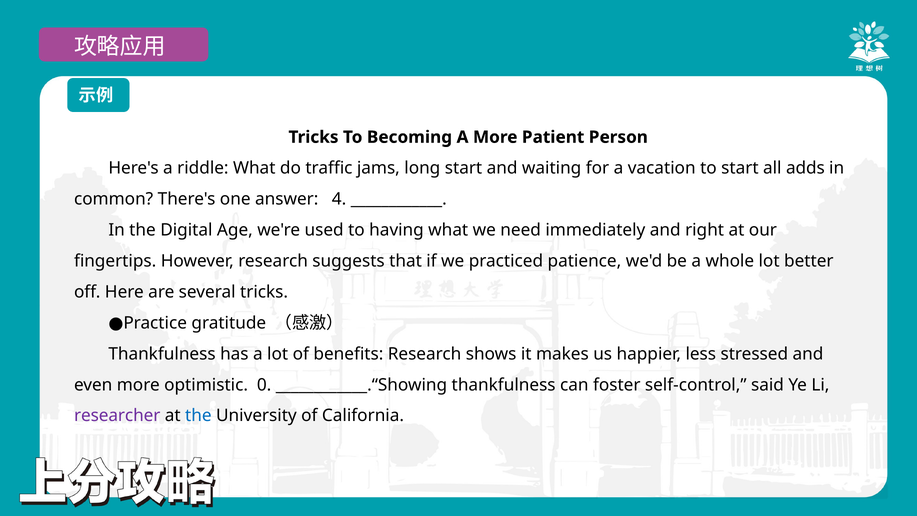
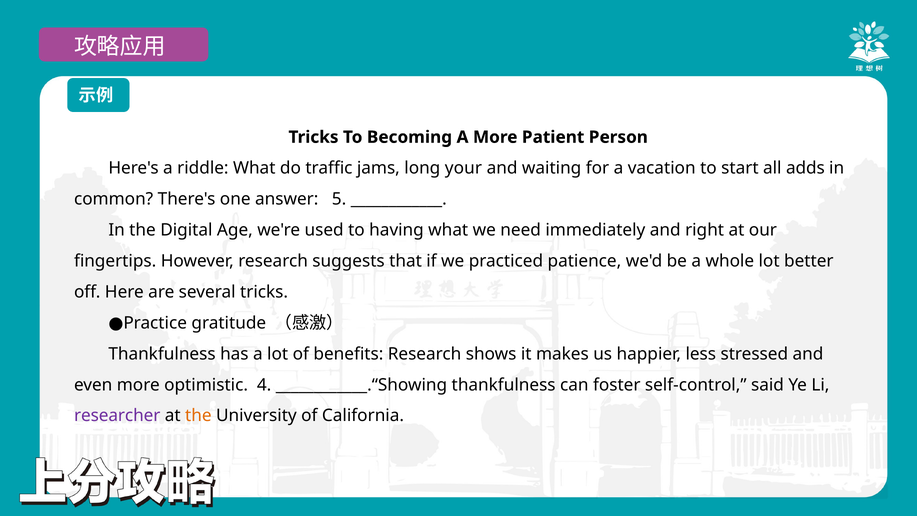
long start: start -> your
4: 4 -> 5
0: 0 -> 4
the at (198, 416) colour: blue -> orange
